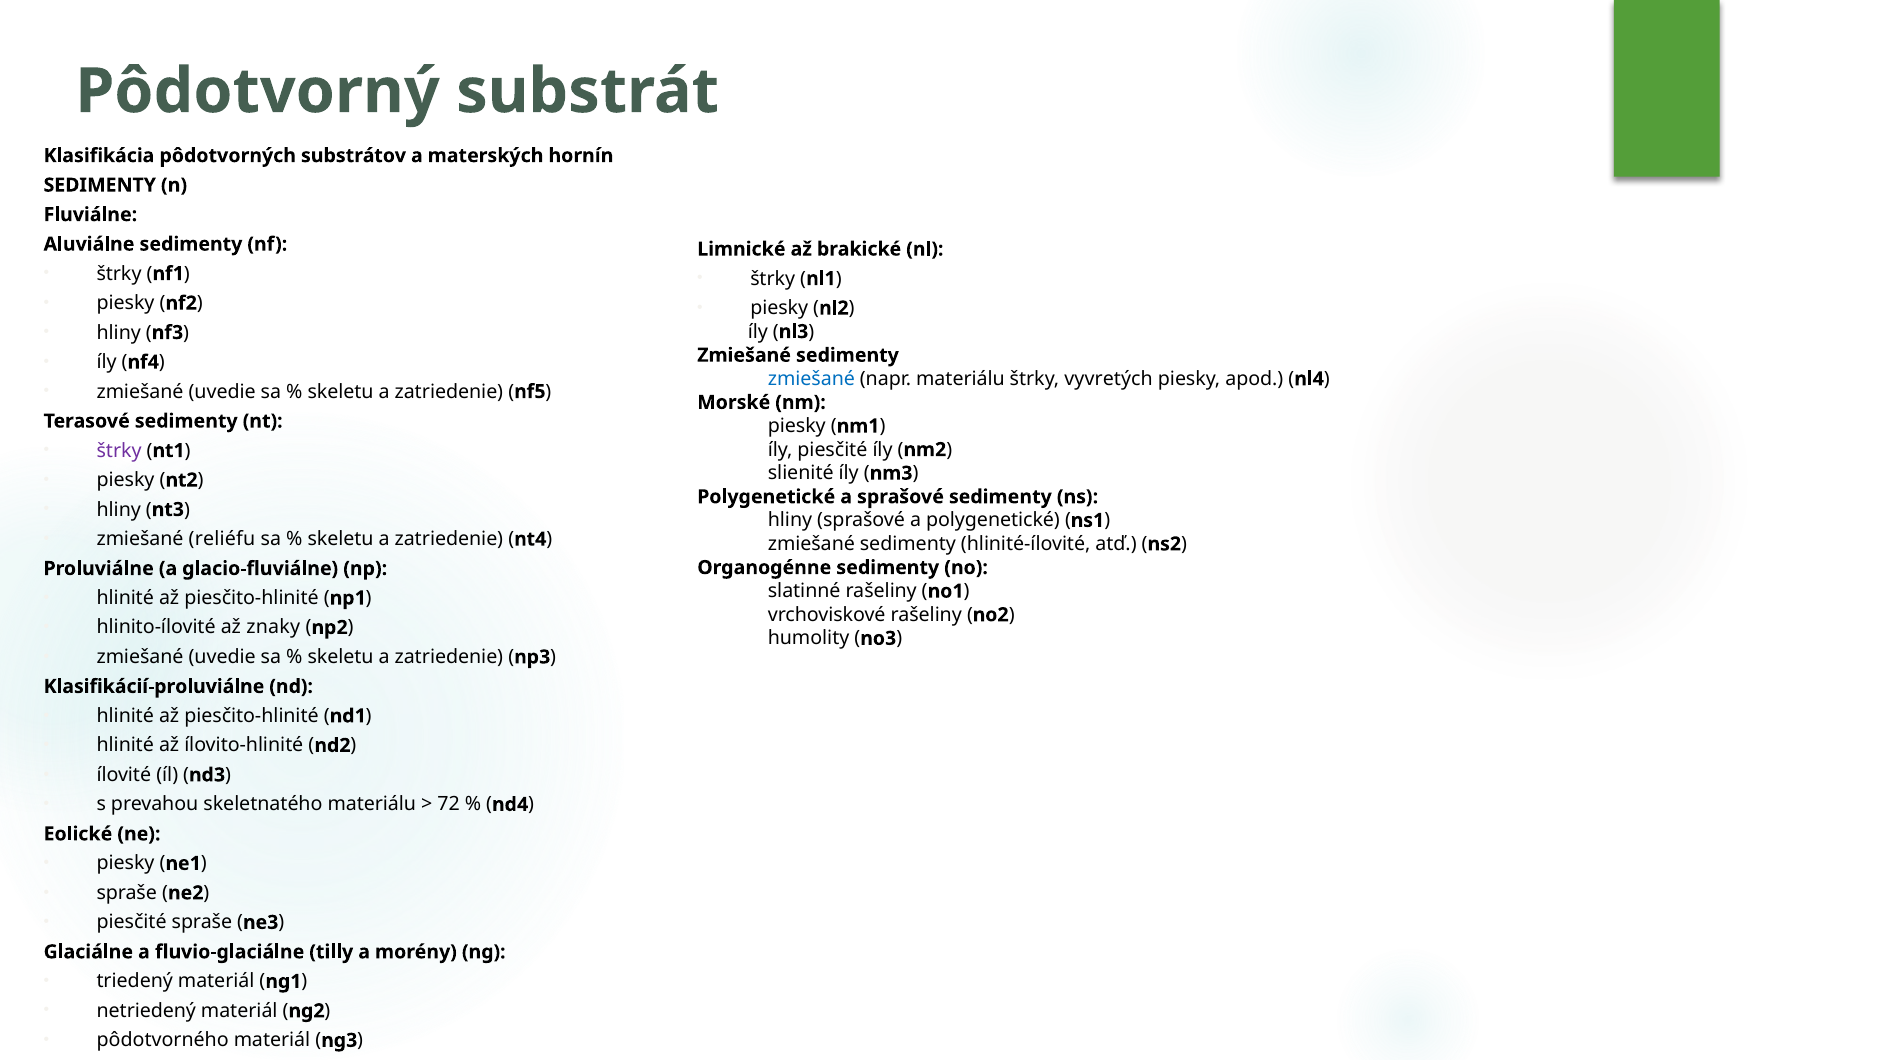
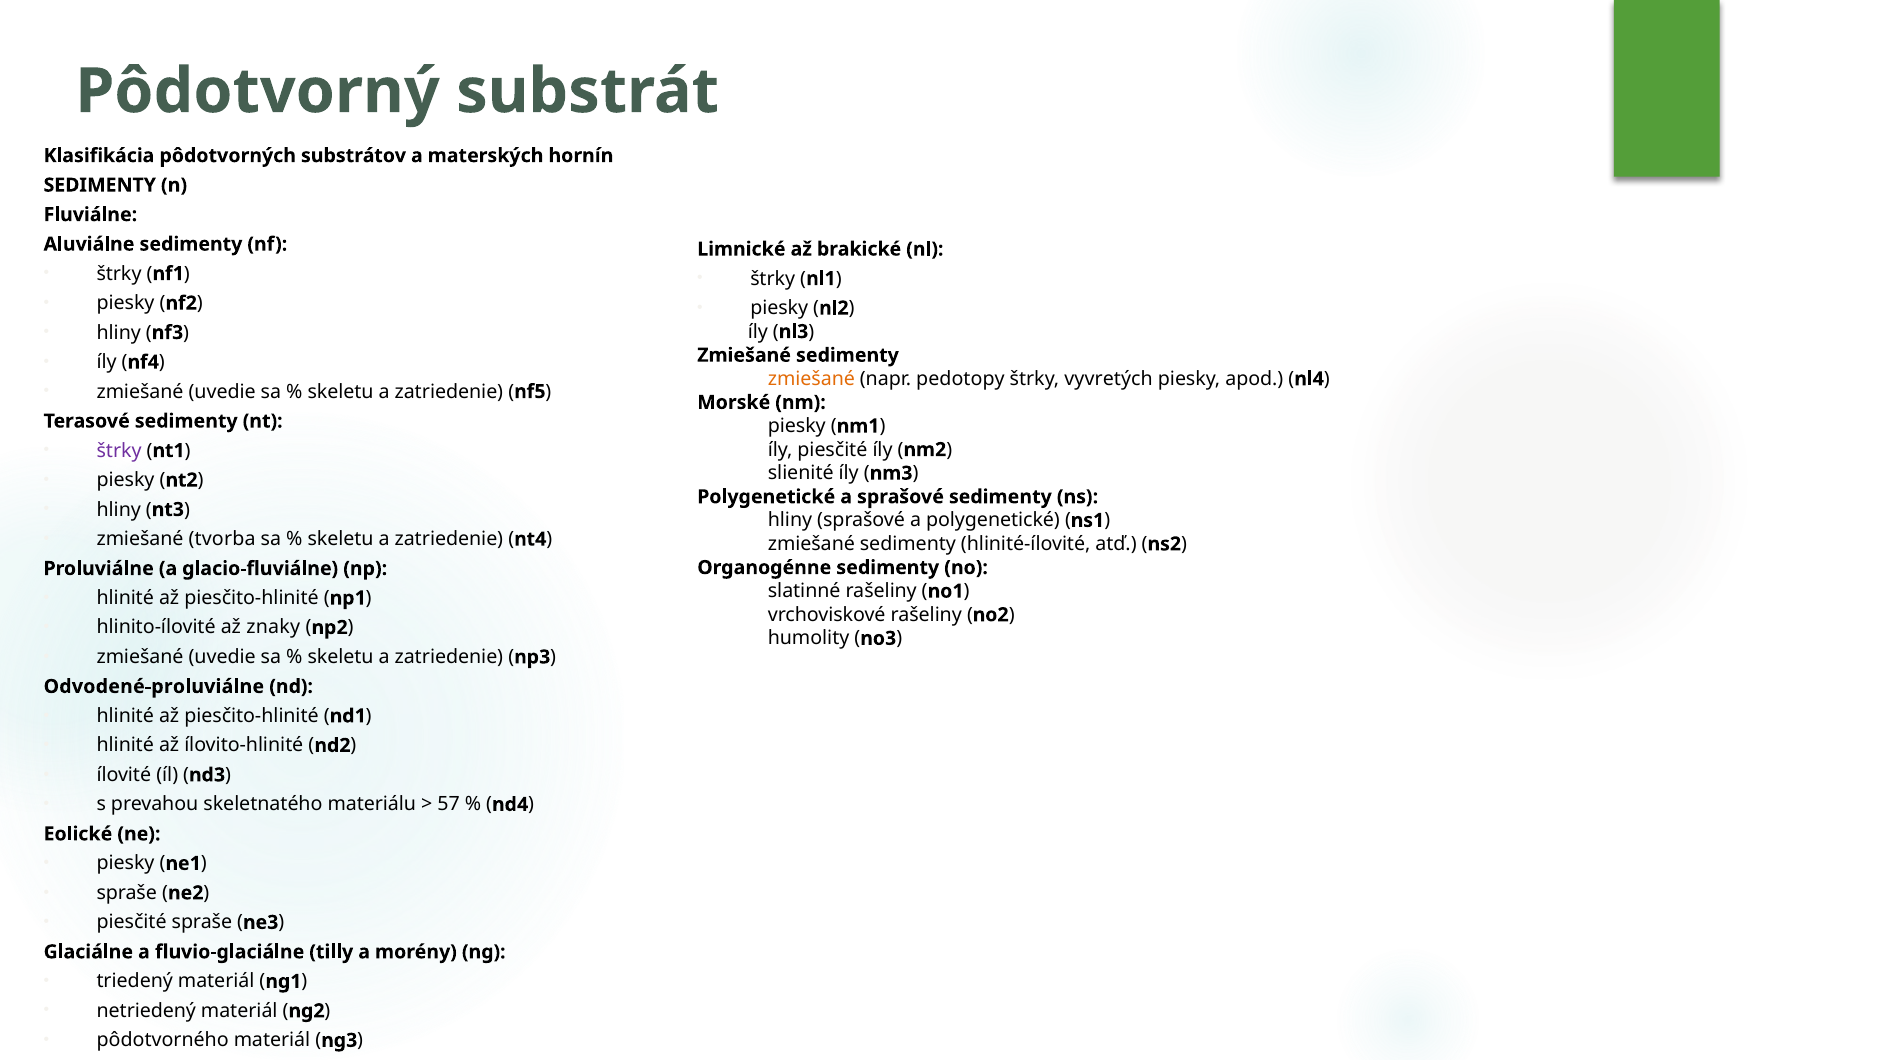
zmiešané at (811, 379) colour: blue -> orange
napr materiálu: materiálu -> pedotopy
reliéfu: reliéfu -> tvorba
Klasifikácií-proluviálne: Klasifikácií-proluviálne -> Odvodené-proluviálne
72: 72 -> 57
